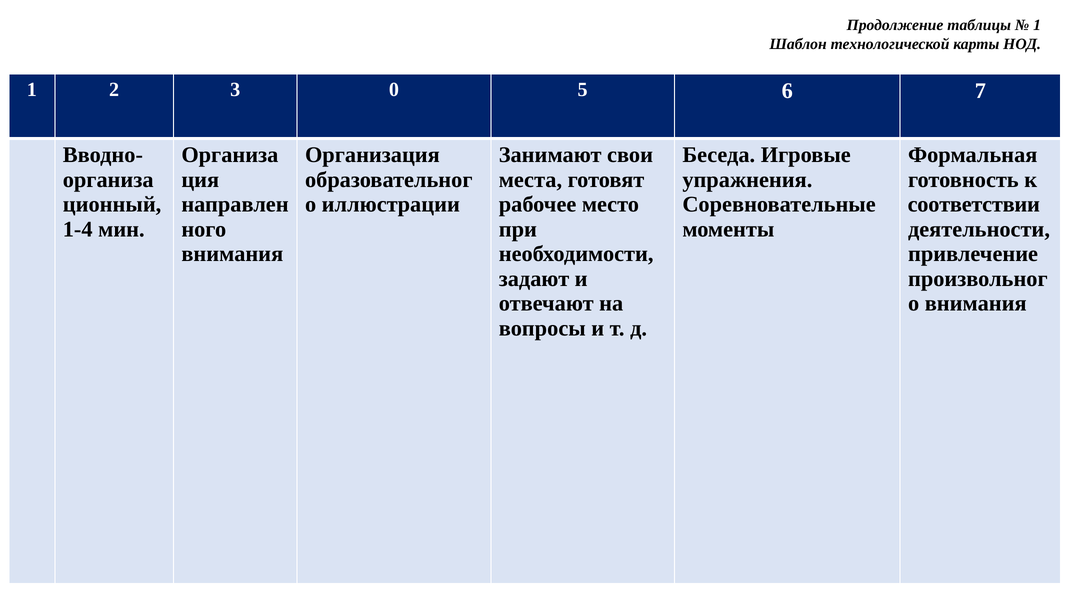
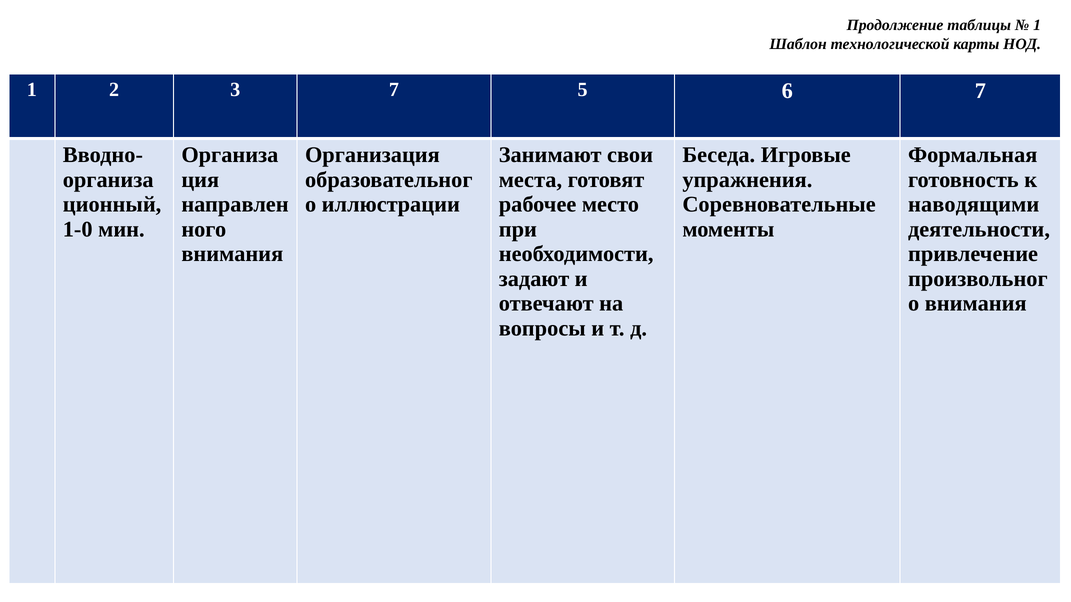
3 0: 0 -> 7
соответствии: соответствии -> наводящими
1-4: 1-4 -> 1-0
